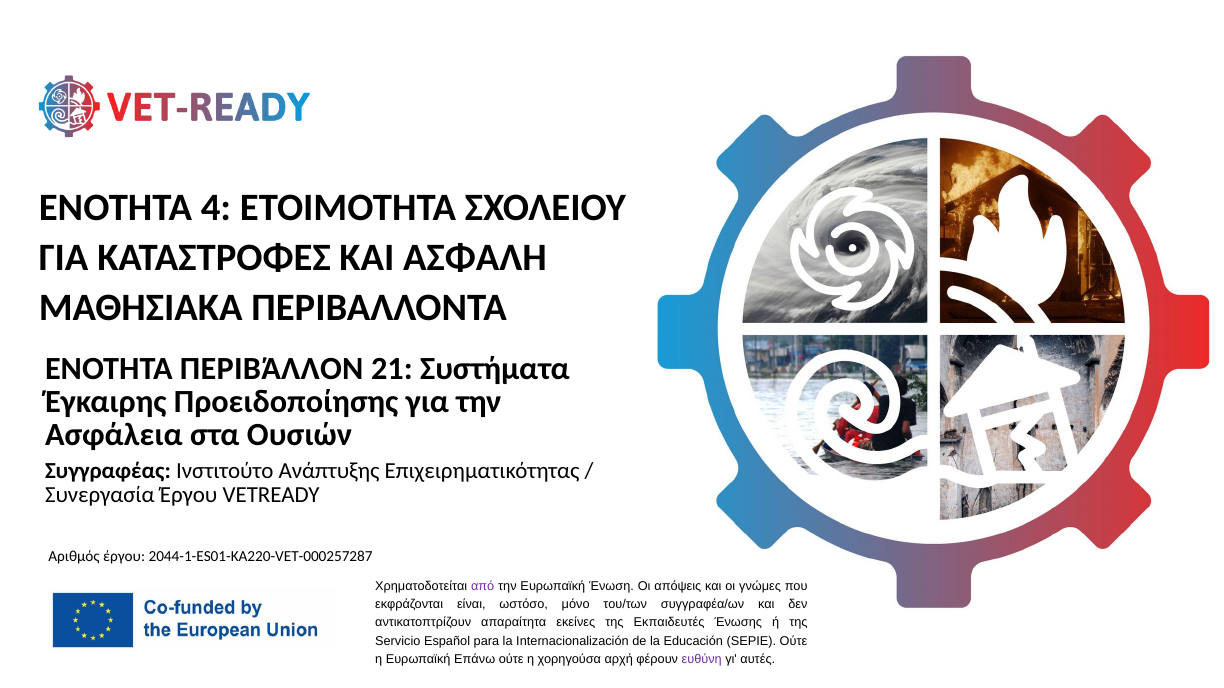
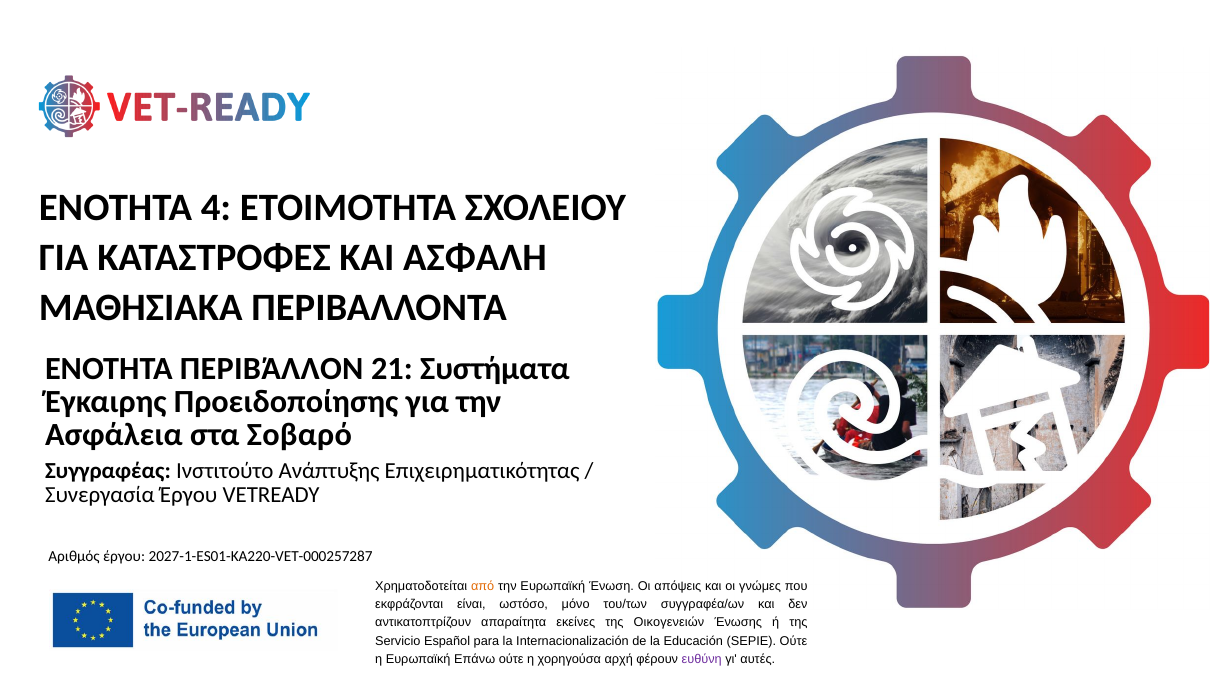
Ουσιών: Ουσιών -> Σοβαρό
2044-1-ES01-KA220-VET-000257287: 2044-1-ES01-KA220-VET-000257287 -> 2027-1-ES01-KA220-VET-000257287
από colour: purple -> orange
Εκπαιδευτές: Εκπαιδευτές -> Οικογενειών
